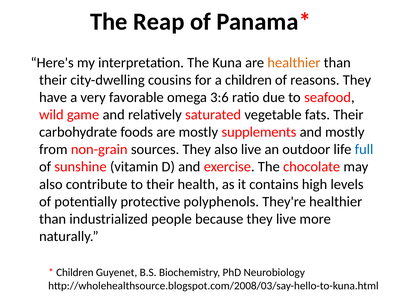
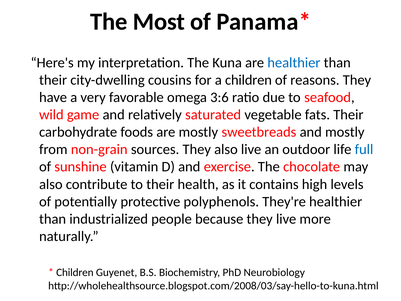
Reap: Reap -> Most
healthier at (294, 63) colour: orange -> blue
supplements: supplements -> sweetbreads
